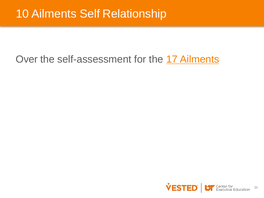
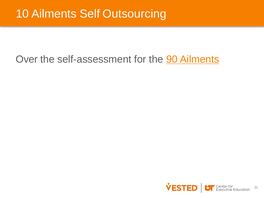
Relationship: Relationship -> Outsourcing
17: 17 -> 90
